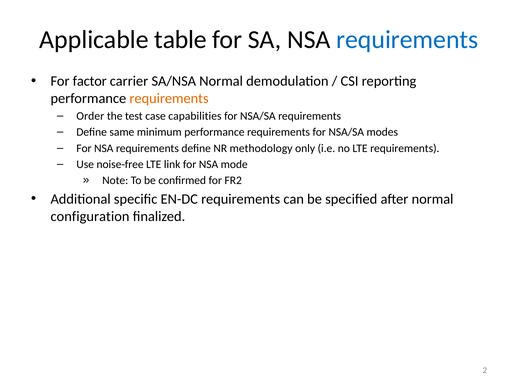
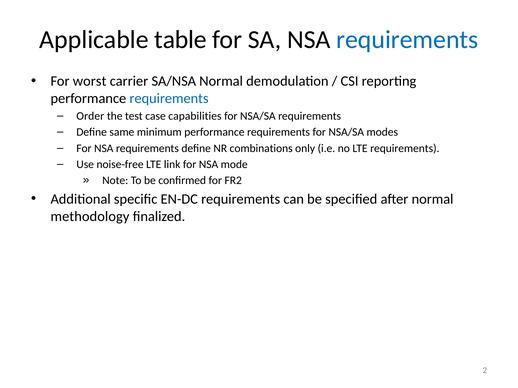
factor: factor -> worst
requirements at (169, 99) colour: orange -> blue
methodology: methodology -> combinations
configuration: configuration -> methodology
